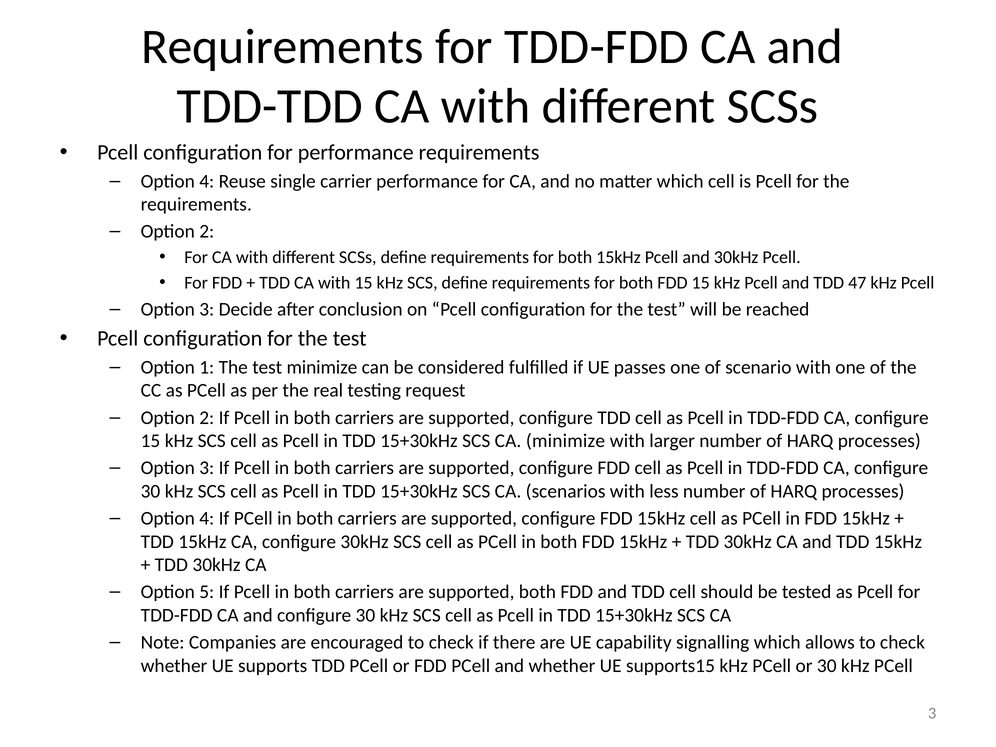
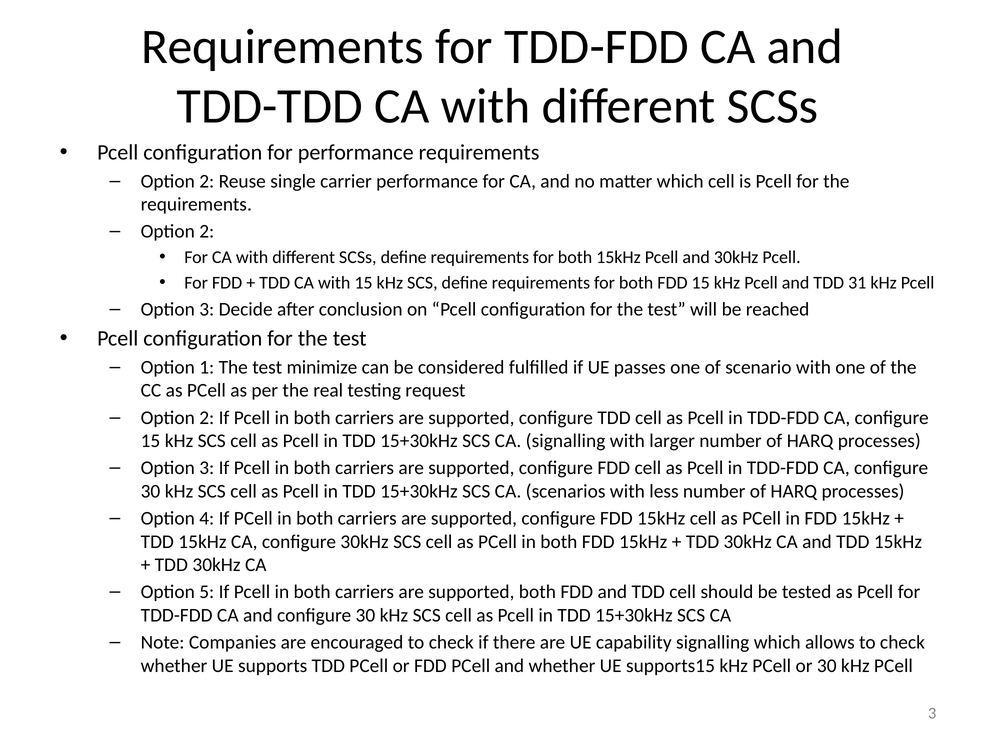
4 at (207, 181): 4 -> 2
47: 47 -> 31
CA minimize: minimize -> signalling
